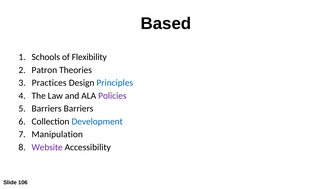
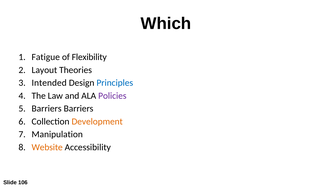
Based: Based -> Which
Schools: Schools -> Fatigue
Patron: Patron -> Layout
Practices: Practices -> Intended
Development colour: blue -> orange
Website colour: purple -> orange
